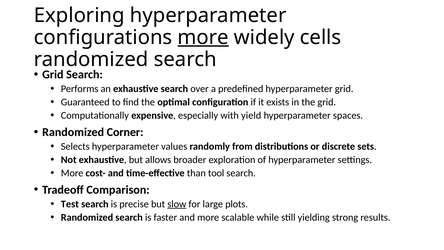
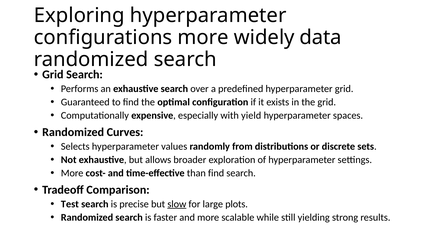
more at (203, 37) underline: present -> none
cells: cells -> data
Corner: Corner -> Curves
than tool: tool -> find
